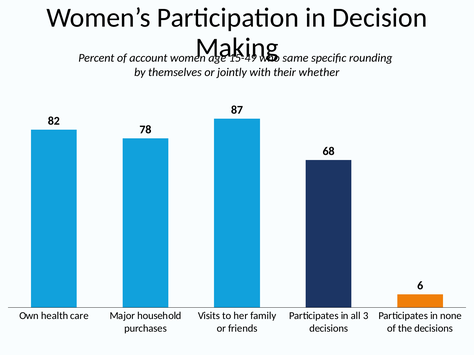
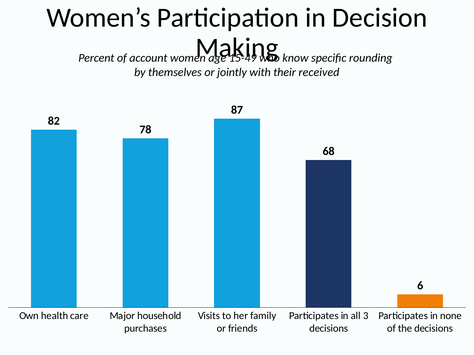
same: same -> know
whether: whether -> received
